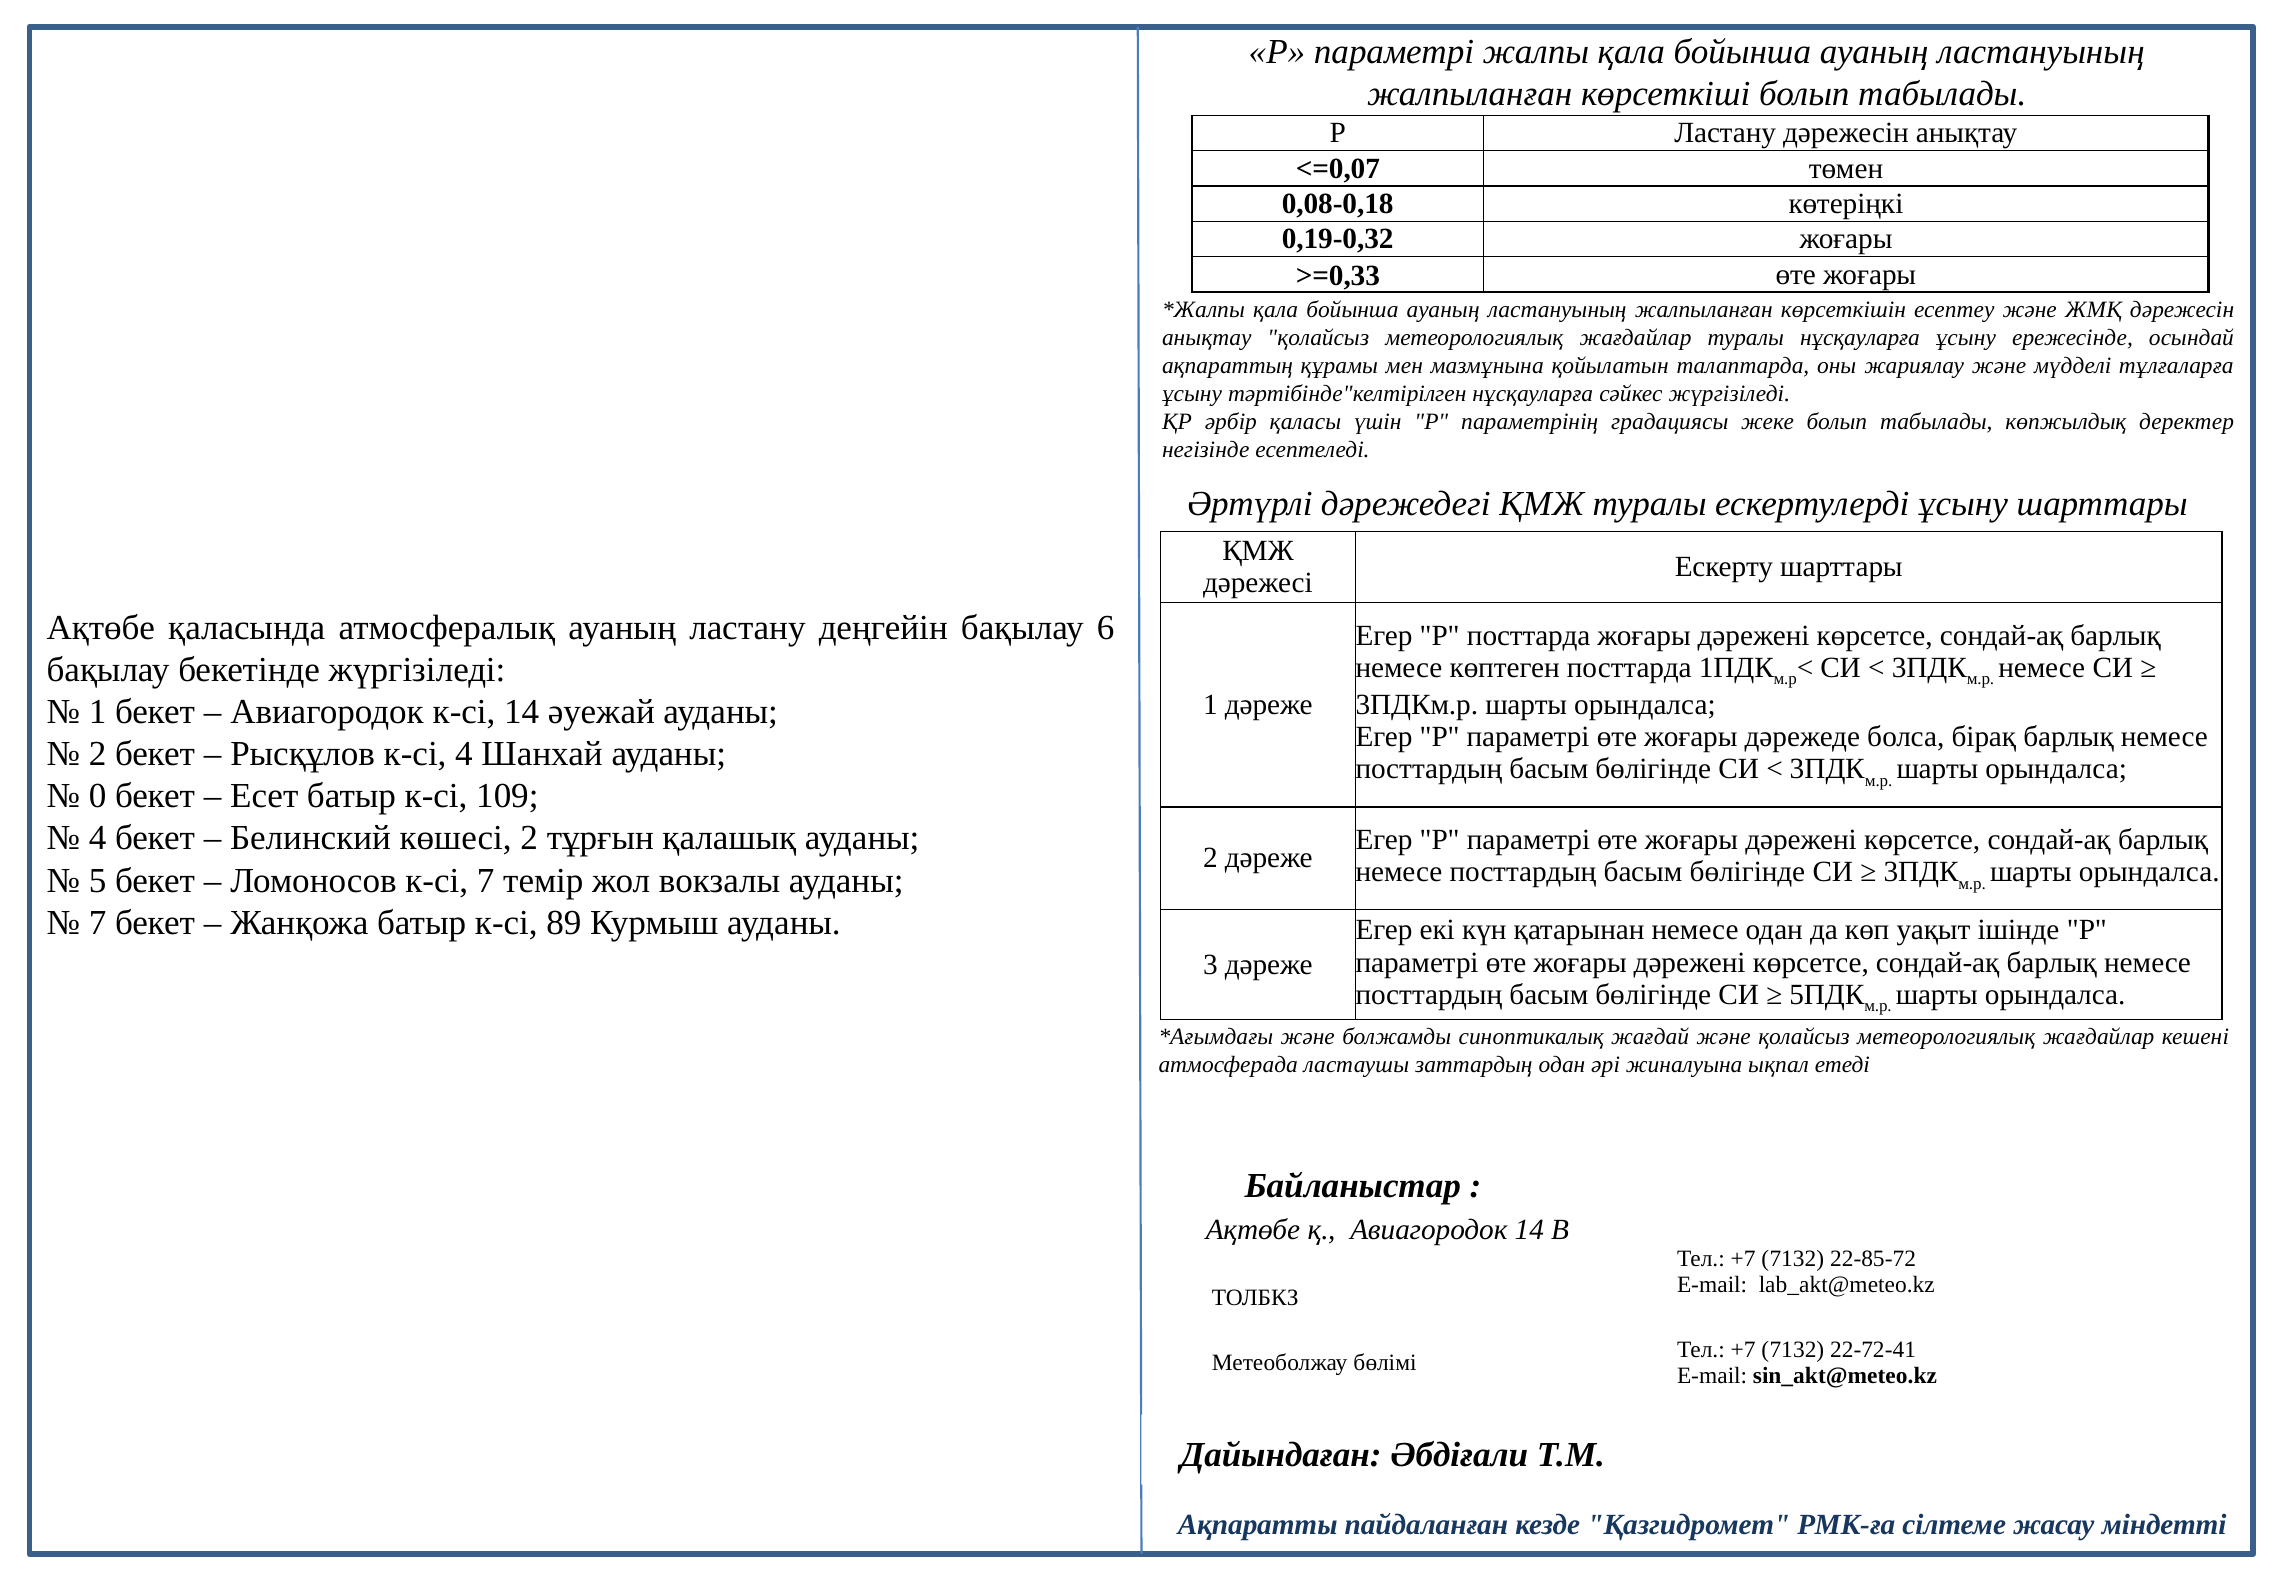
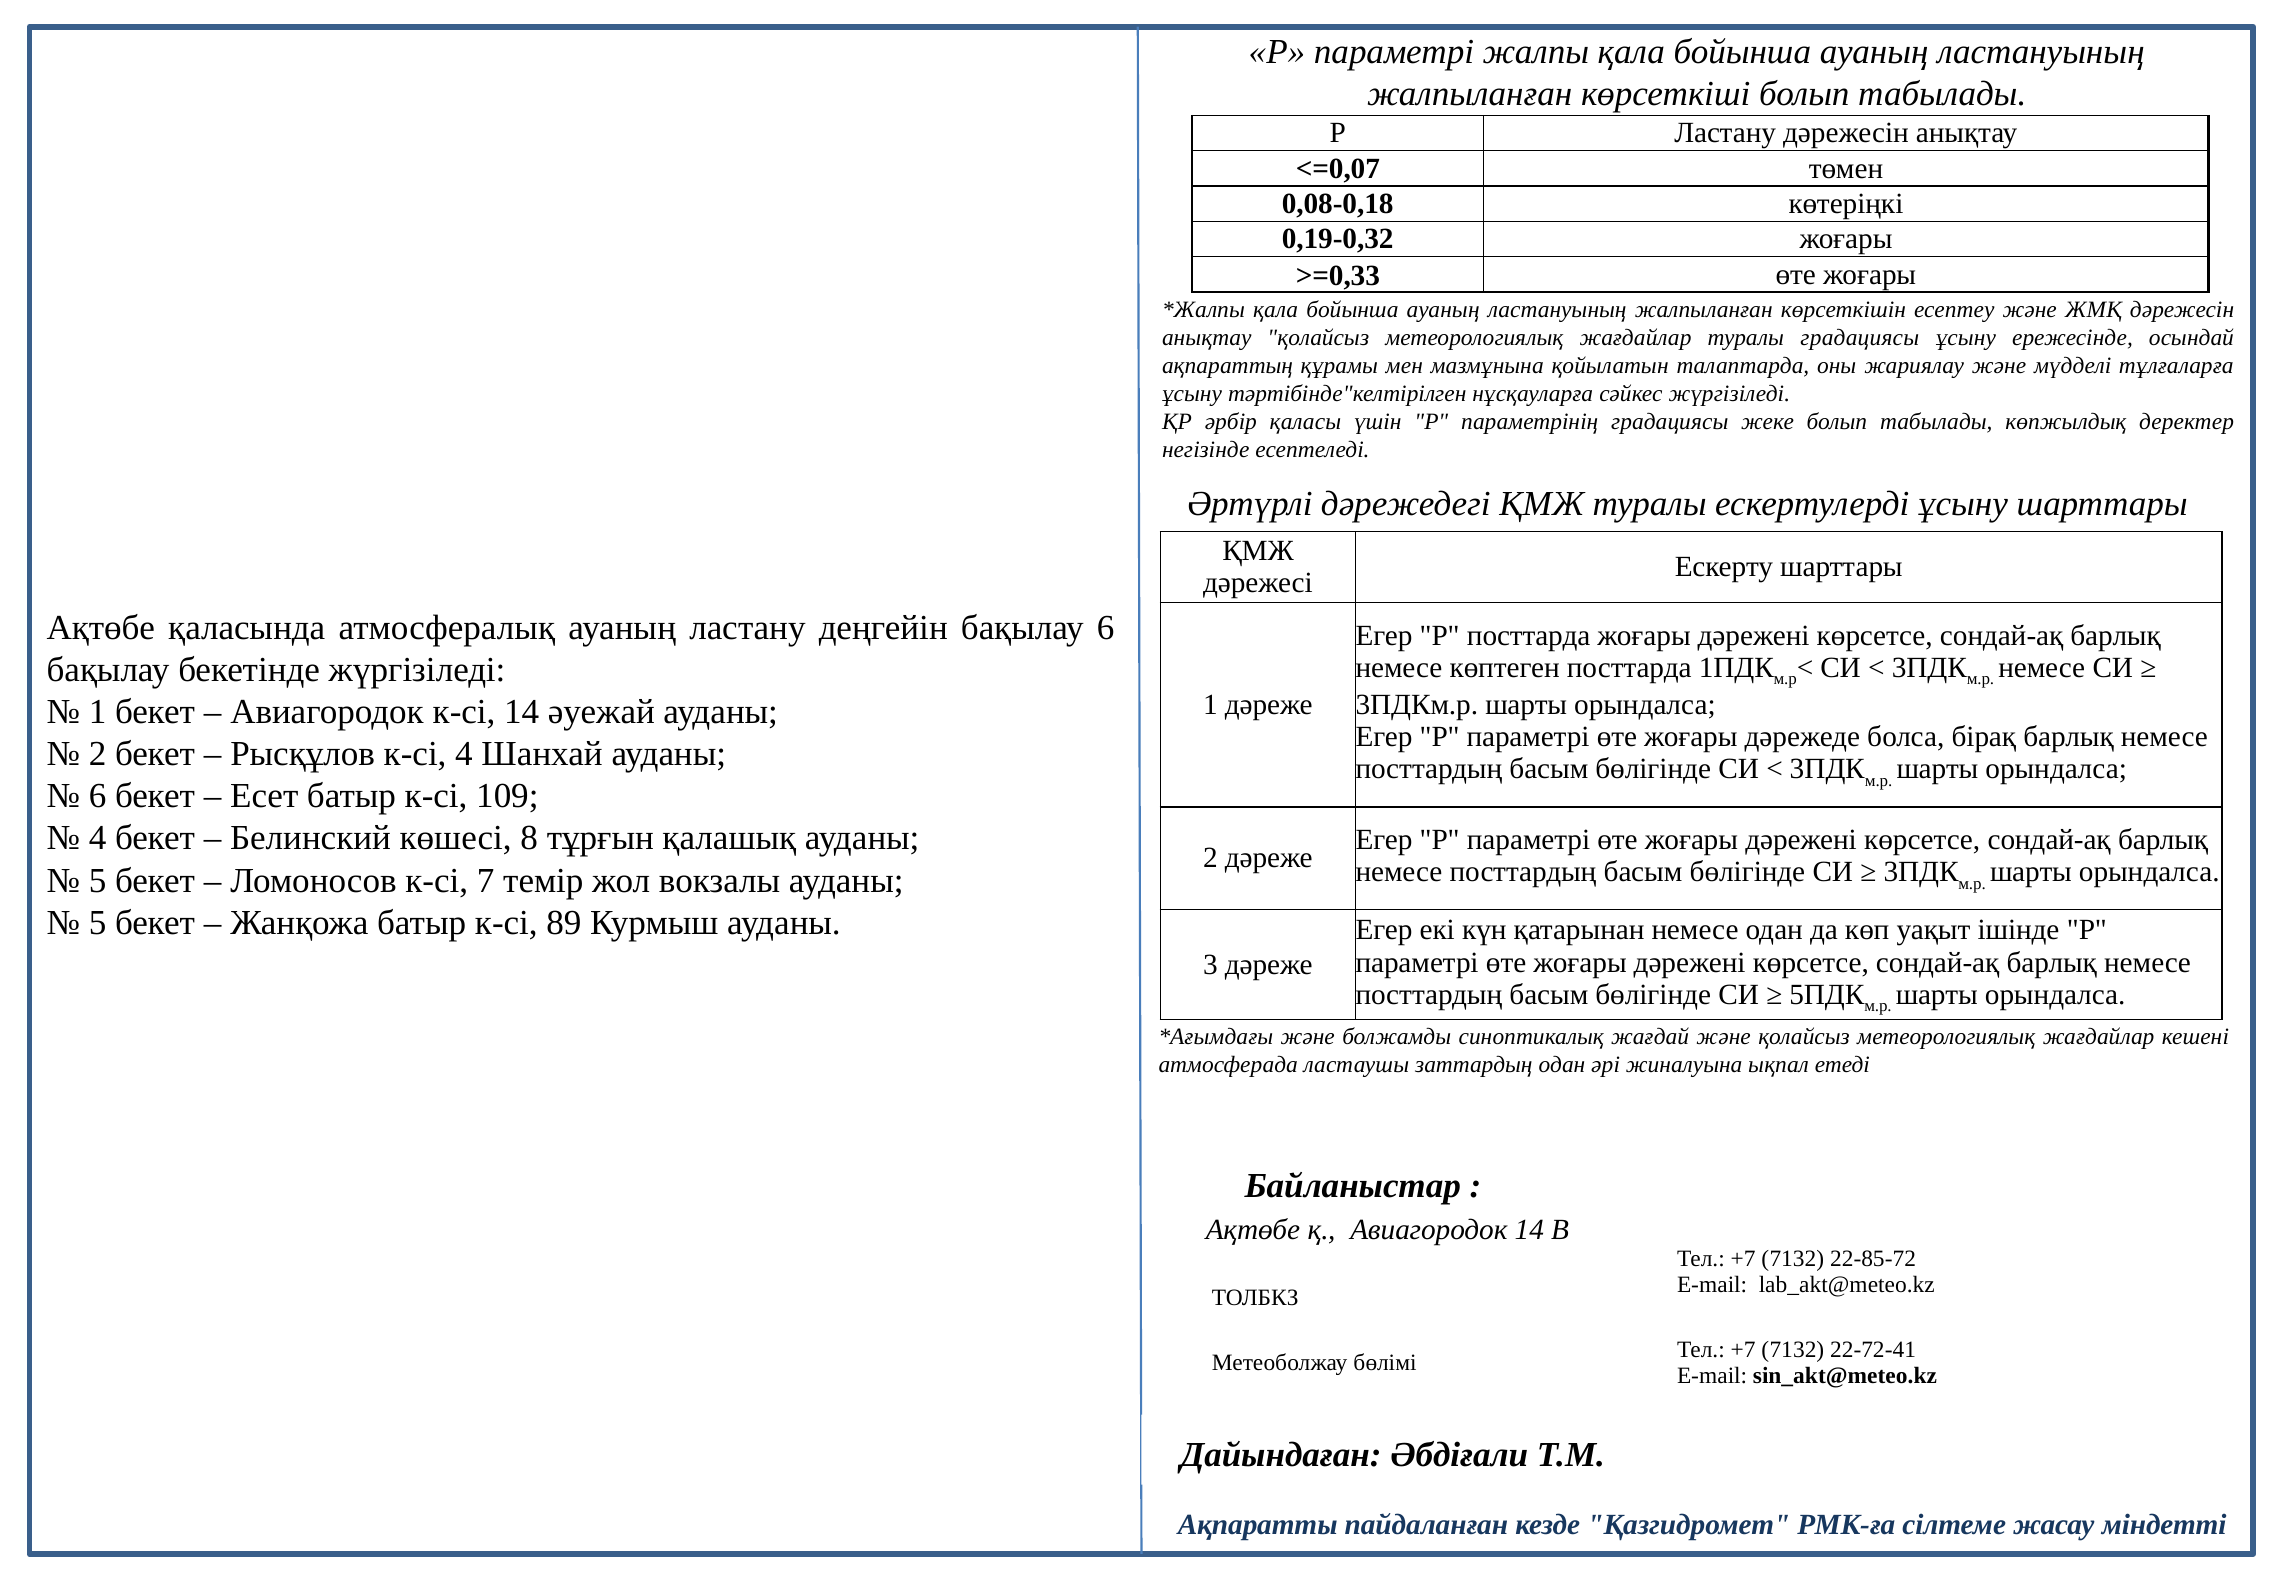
туралы нұсқауларға: нұсқауларға -> градациясы
0 at (98, 796): 0 -> 6
көшесі 2: 2 -> 8
7 at (98, 922): 7 -> 5
